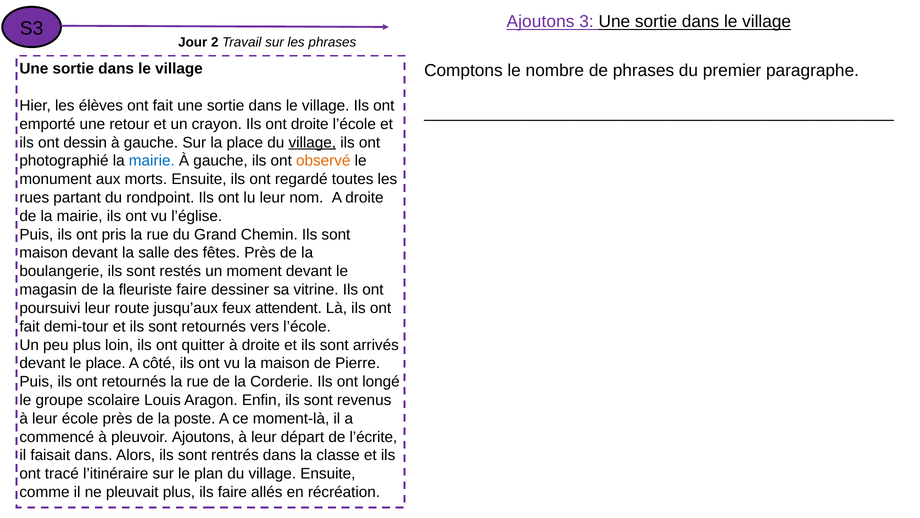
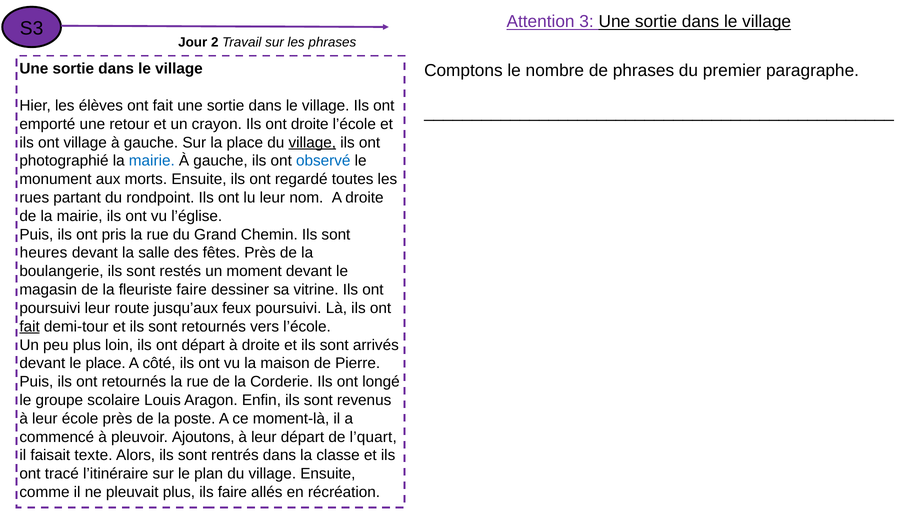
Ajoutons at (541, 22): Ajoutons -> Attention
ont dessin: dessin -> village
observé colour: orange -> blue
maison at (44, 253): maison -> heures
feux attendent: attendent -> poursuivi
fait at (30, 326) underline: none -> present
ont quitter: quitter -> départ
l’écrite: l’écrite -> l’quart
faisait dans: dans -> texte
